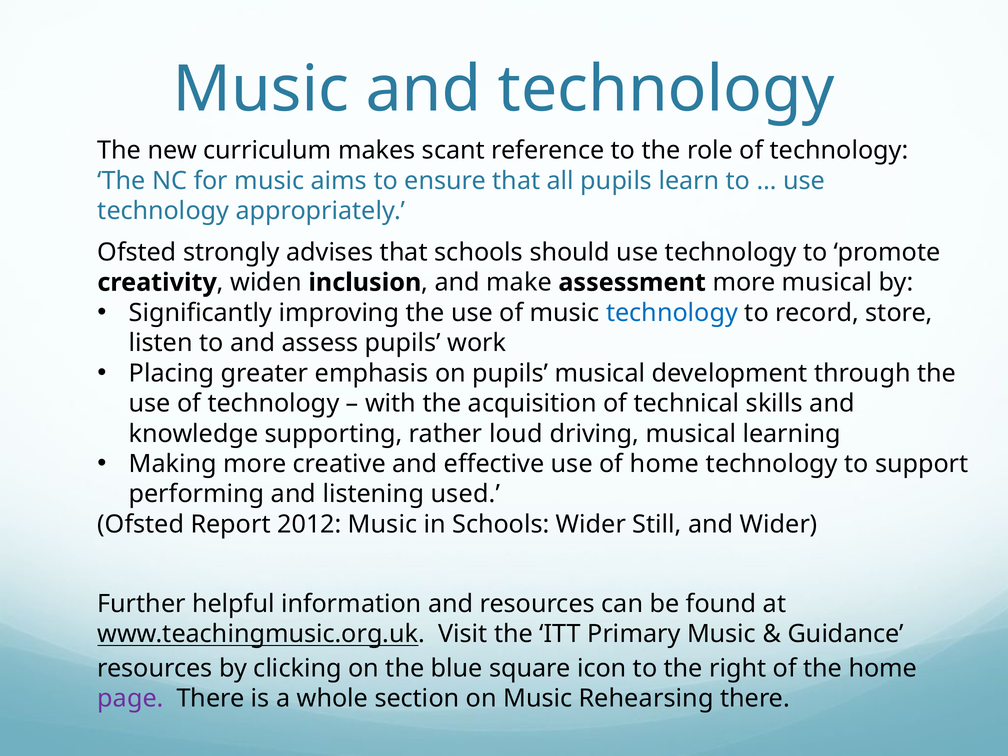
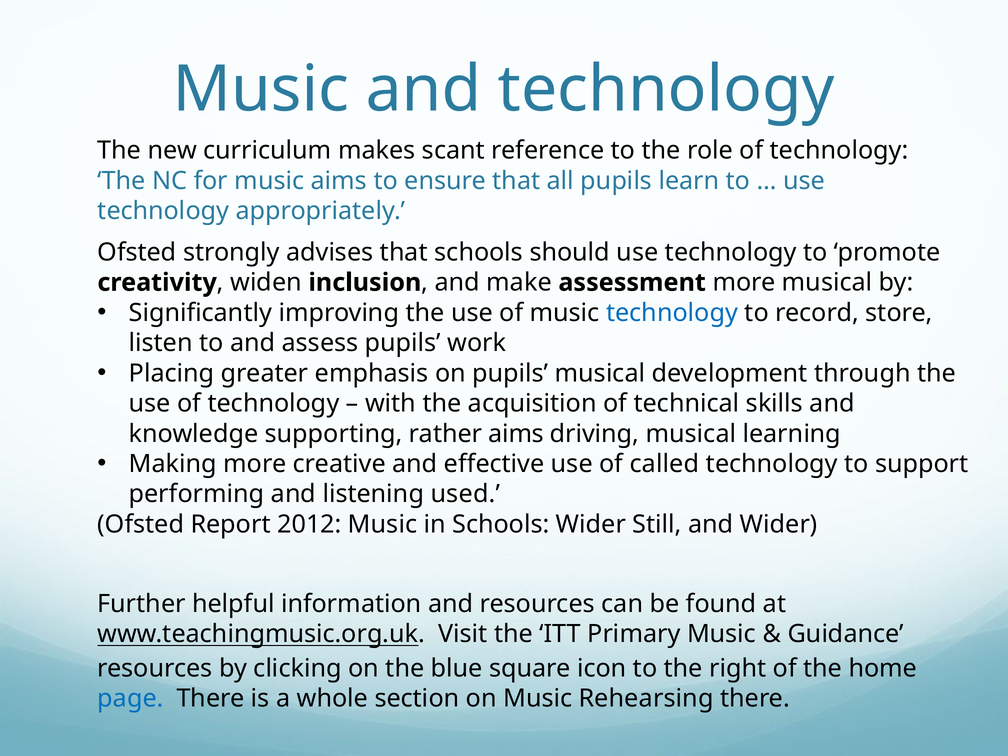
rather loud: loud -> aims
of home: home -> called
page colour: purple -> blue
